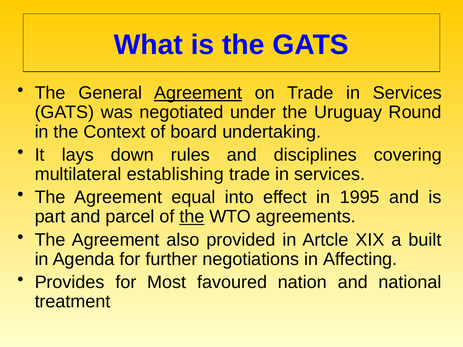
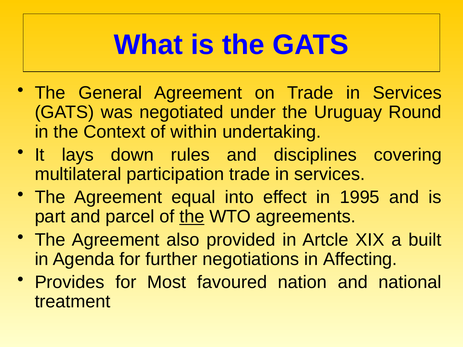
Agreement at (198, 93) underline: present -> none
board: board -> within
establishing: establishing -> participation
